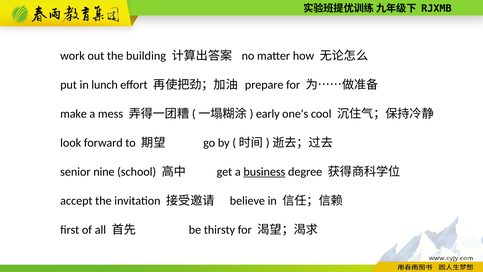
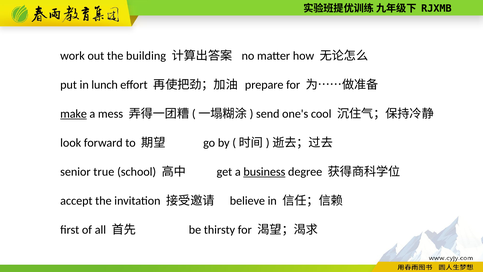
make underline: none -> present
early: early -> send
nine: nine -> true
